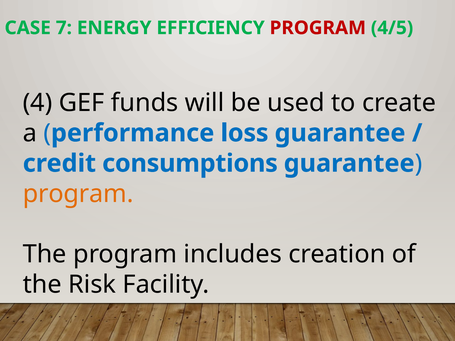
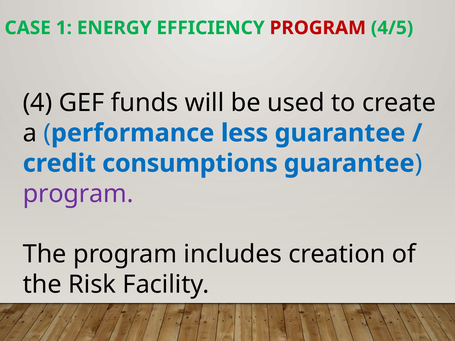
7: 7 -> 1
loss: loss -> less
program at (78, 194) colour: orange -> purple
